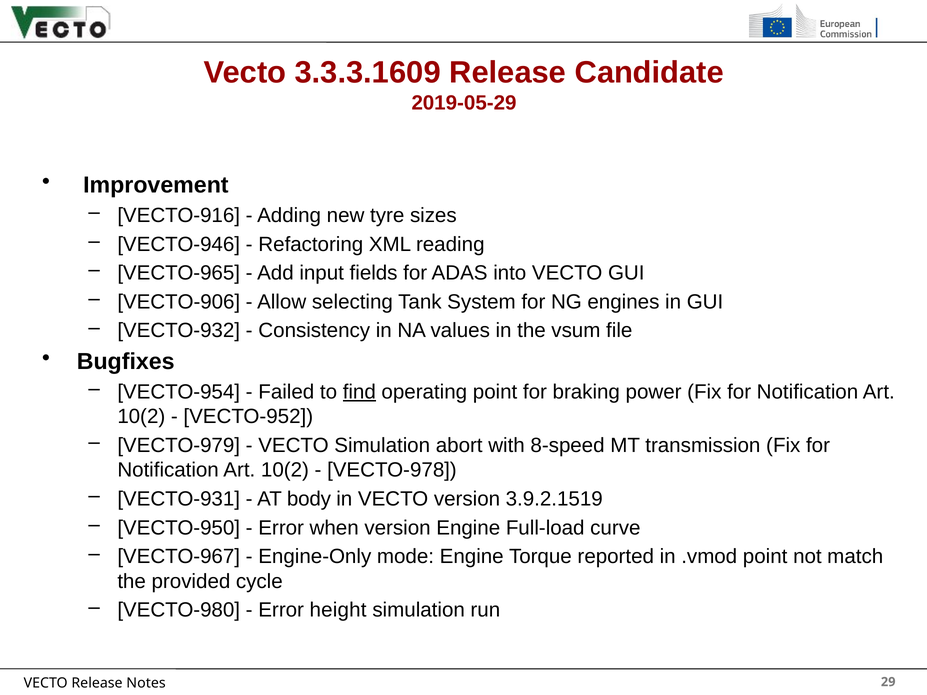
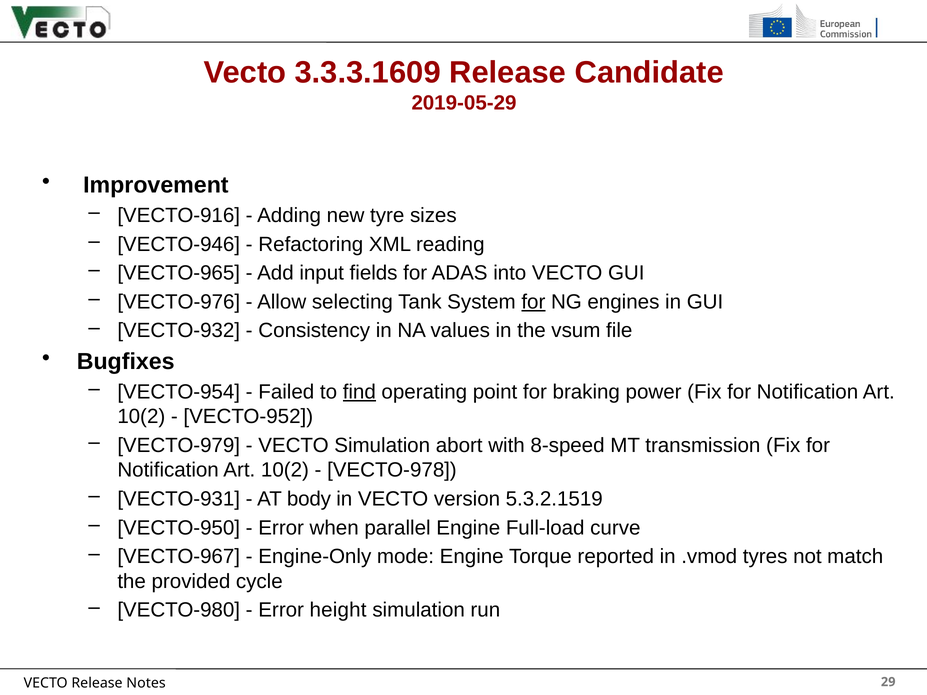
VECTO-906: VECTO-906 -> VECTO-976
for at (533, 302) underline: none -> present
3.9.2.1519: 3.9.2.1519 -> 5.3.2.1519
when version: version -> parallel
.vmod point: point -> tyres
